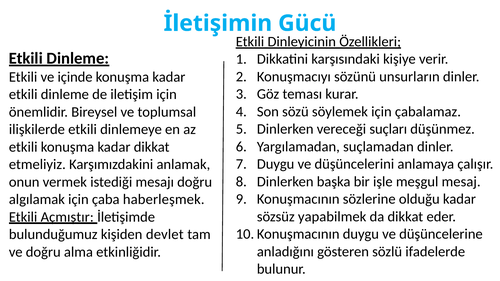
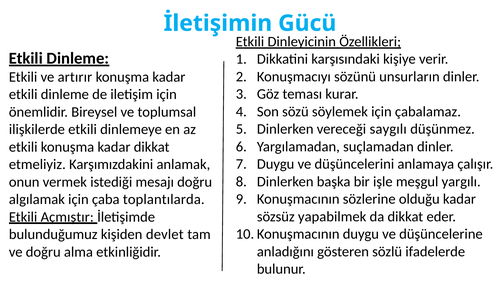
içinde: içinde -> artırır
suçları: suçları -> saygılı
mesaj: mesaj -> yargılı
haberleşmek: haberleşmek -> toplantılarda
